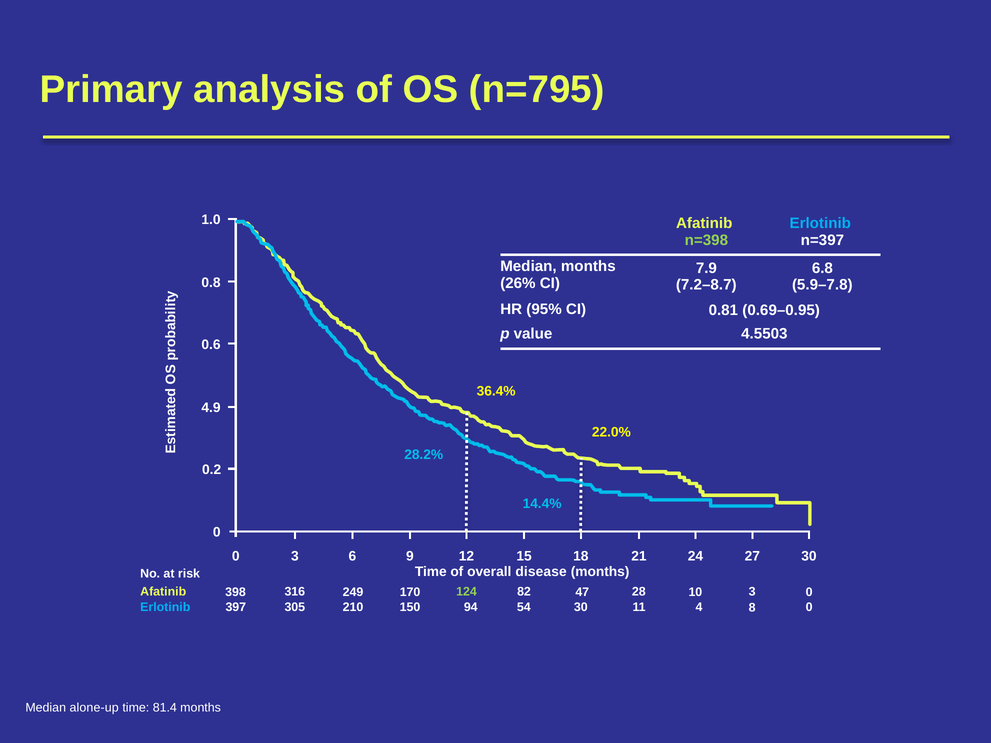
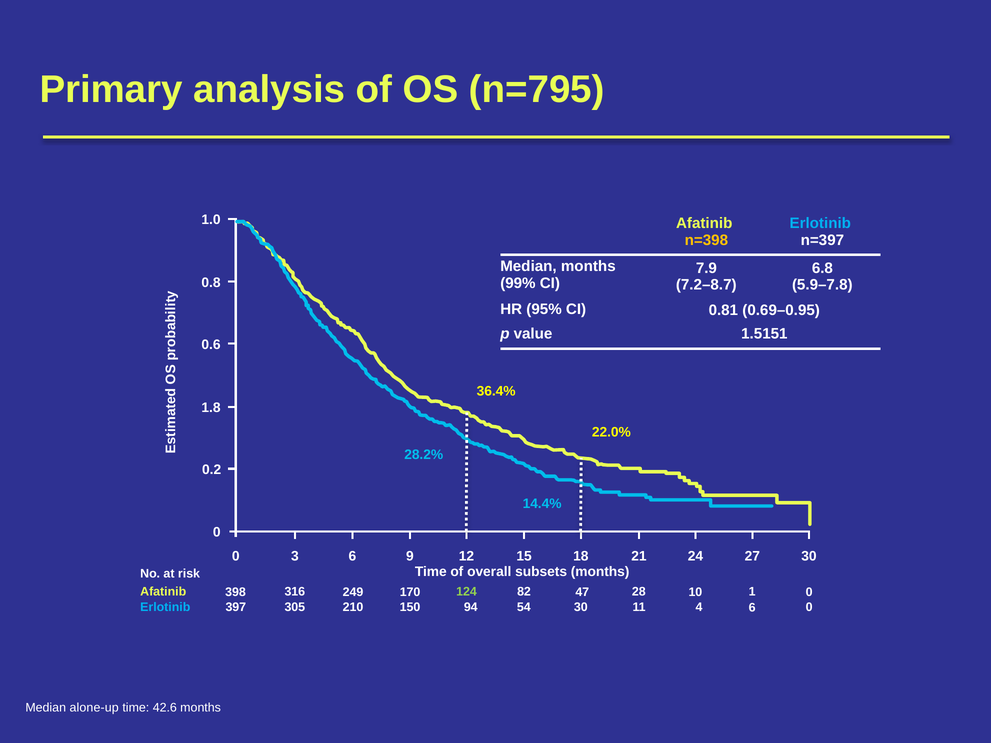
n=398 colour: light green -> yellow
26%: 26% -> 99%
4.5503: 4.5503 -> 1.5151
4.9: 4.9 -> 1.8
disease: disease -> subsets
10 3: 3 -> 1
4 8: 8 -> 6
81.4: 81.4 -> 42.6
